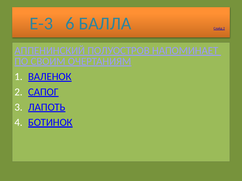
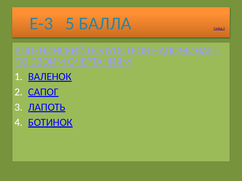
6: 6 -> 5
